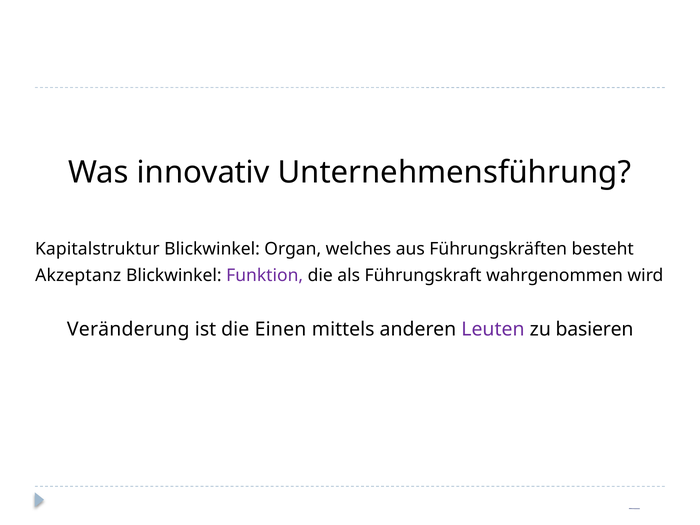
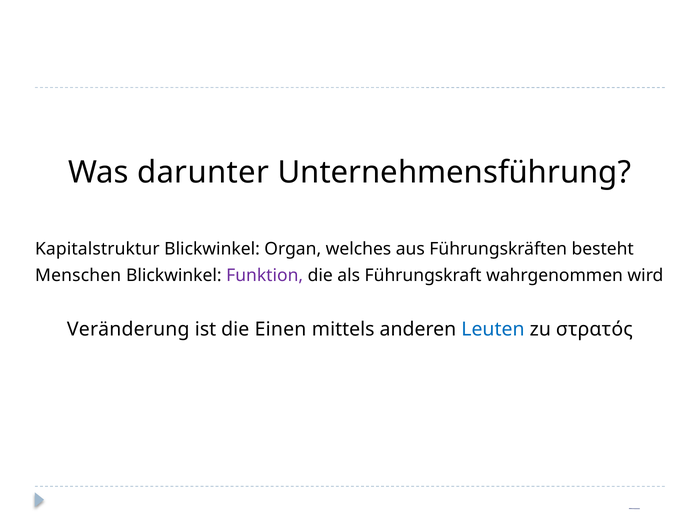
innovativ: innovativ -> darunter
Akzeptanz: Akzeptanz -> Menschen
Leuten colour: purple -> blue
basieren: basieren -> στρατός
